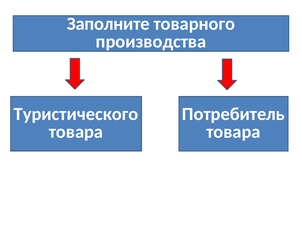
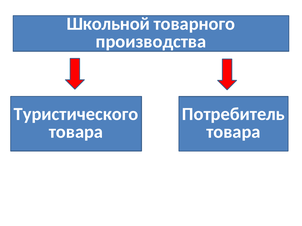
Заполните: Заполните -> Школьной
